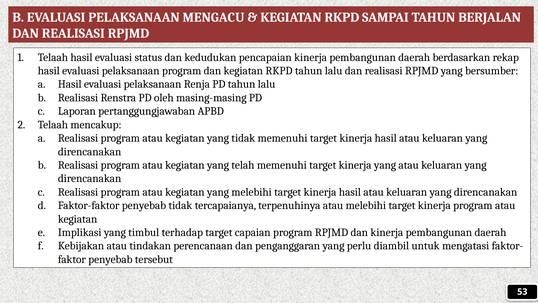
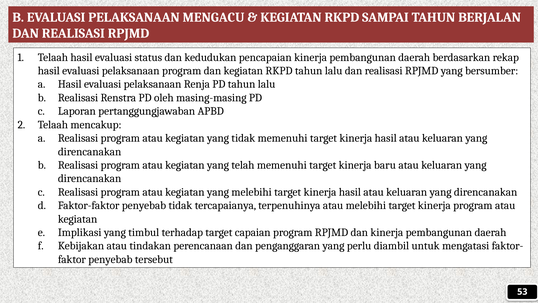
kinerja yang: yang -> baru
